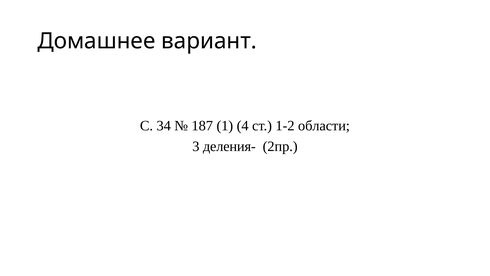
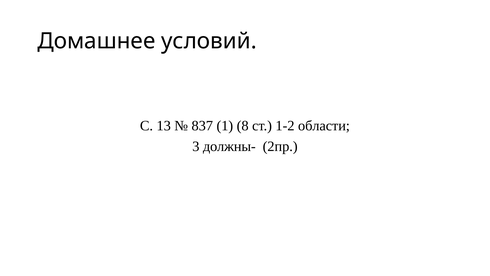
вариант: вариант -> условий
34: 34 -> 13
187: 187 -> 837
4: 4 -> 8
деления-: деления- -> должны-
